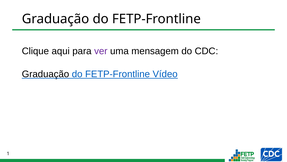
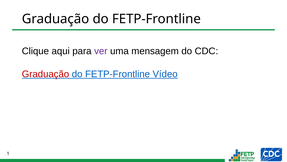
Graduação at (46, 74) colour: black -> red
